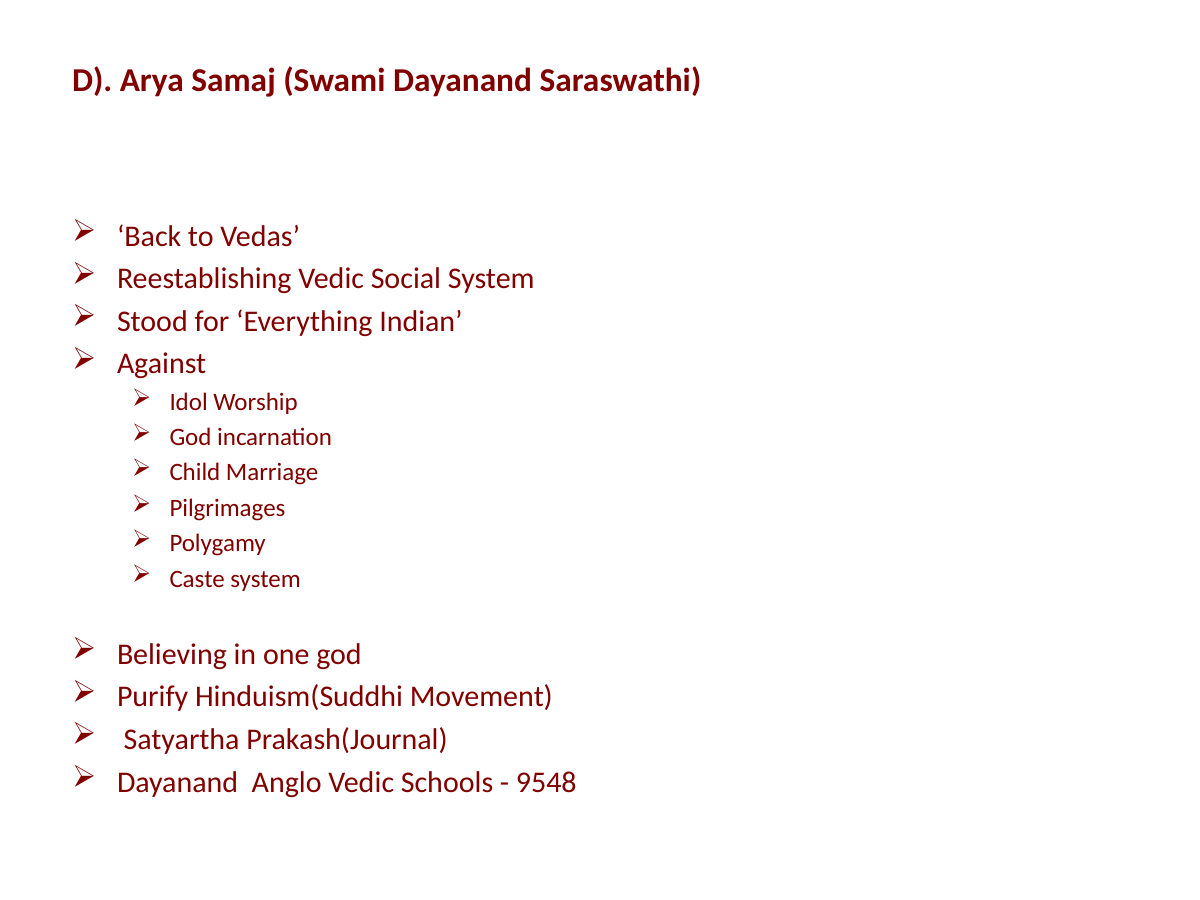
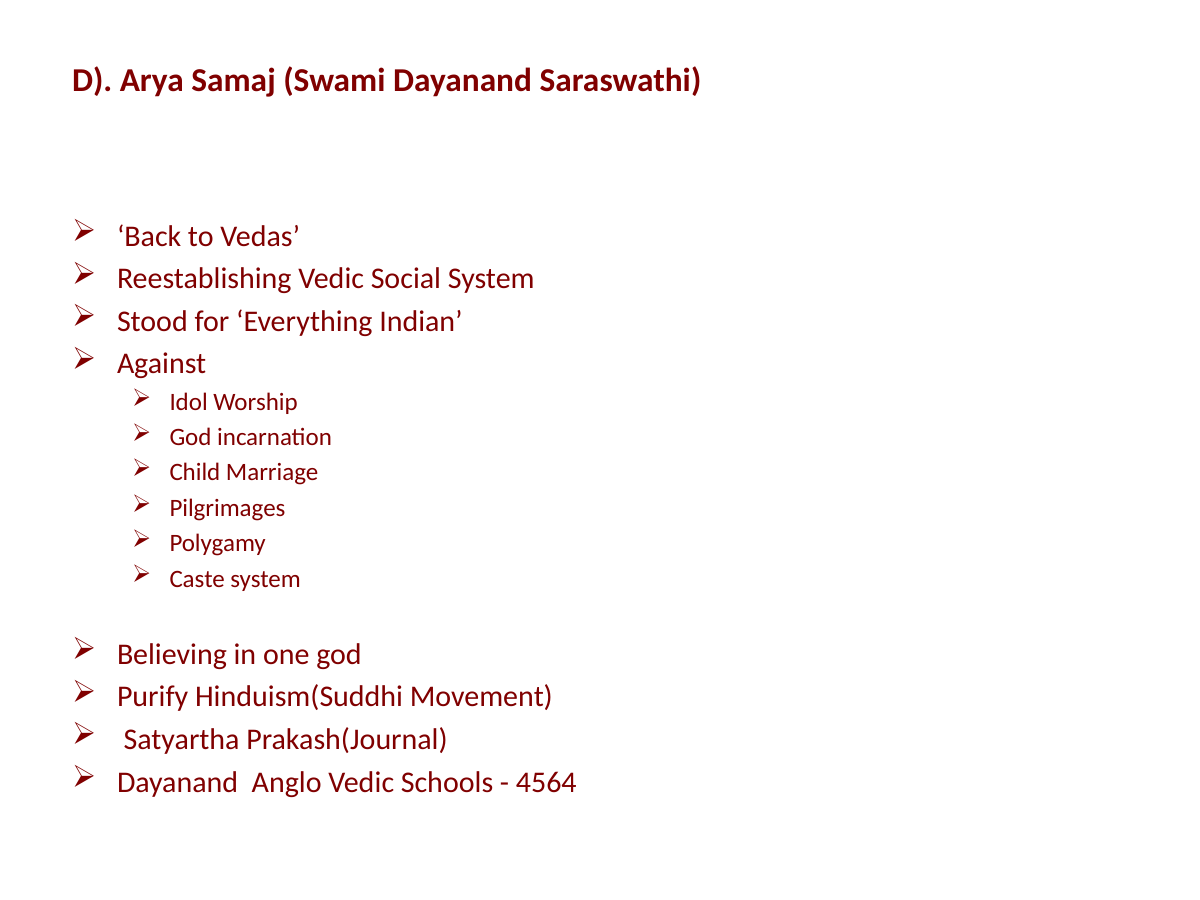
9548: 9548 -> 4564
